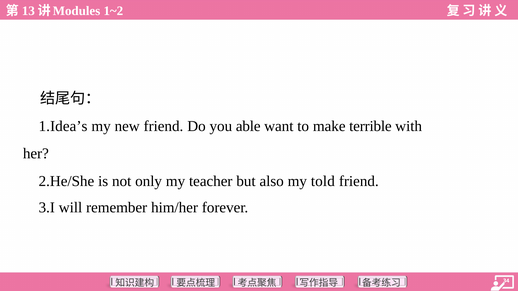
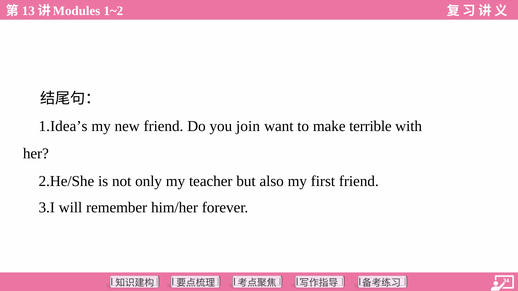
able: able -> join
told: told -> first
